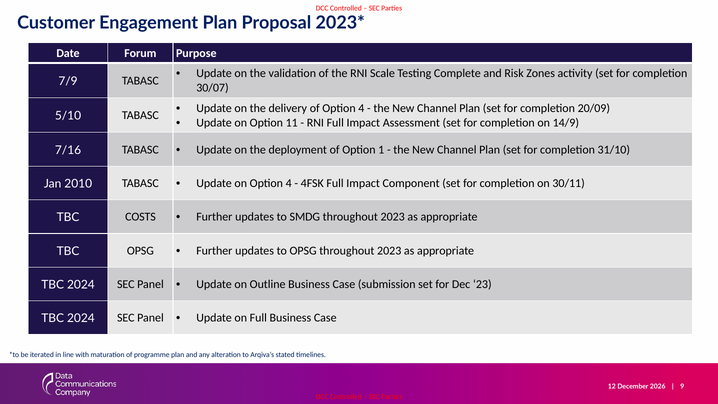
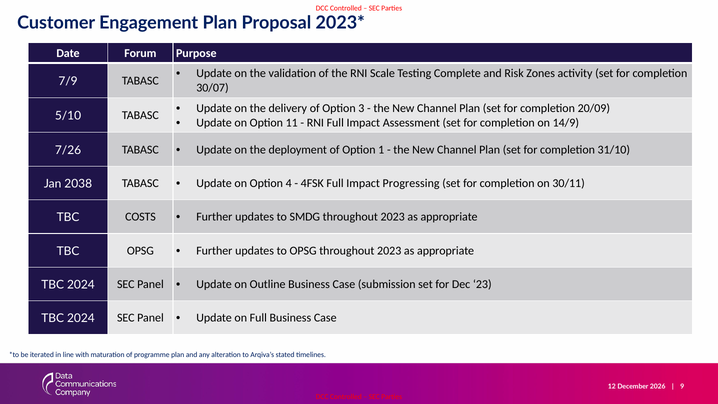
of Option 4: 4 -> 3
7/16: 7/16 -> 7/26
2010: 2010 -> 2038
Component: Component -> Progressing
